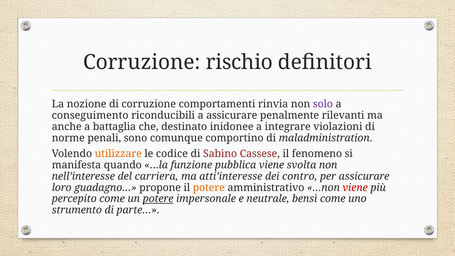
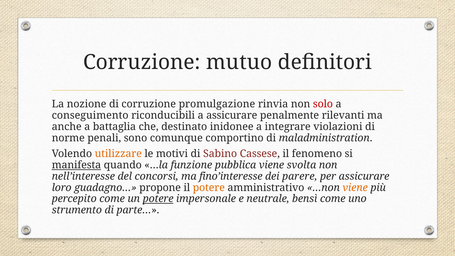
rischio: rischio -> mutuo
comportamenti: comportamenti -> promulgazione
solo colour: purple -> red
codice: codice -> motivi
manifesta underline: none -> present
carriera: carriera -> concorsi
atti’interesse: atti’interesse -> fino’interesse
contro: contro -> parere
viene at (355, 188) colour: red -> orange
